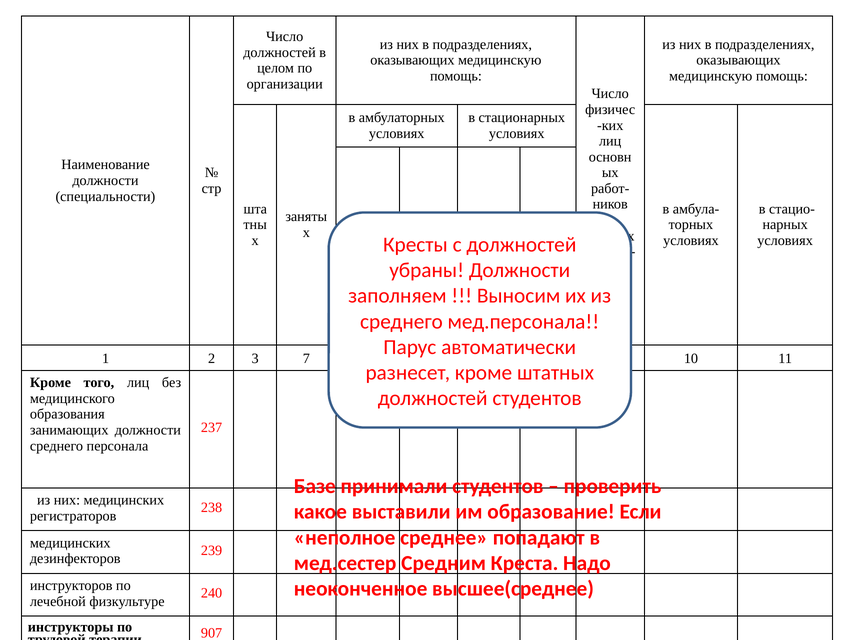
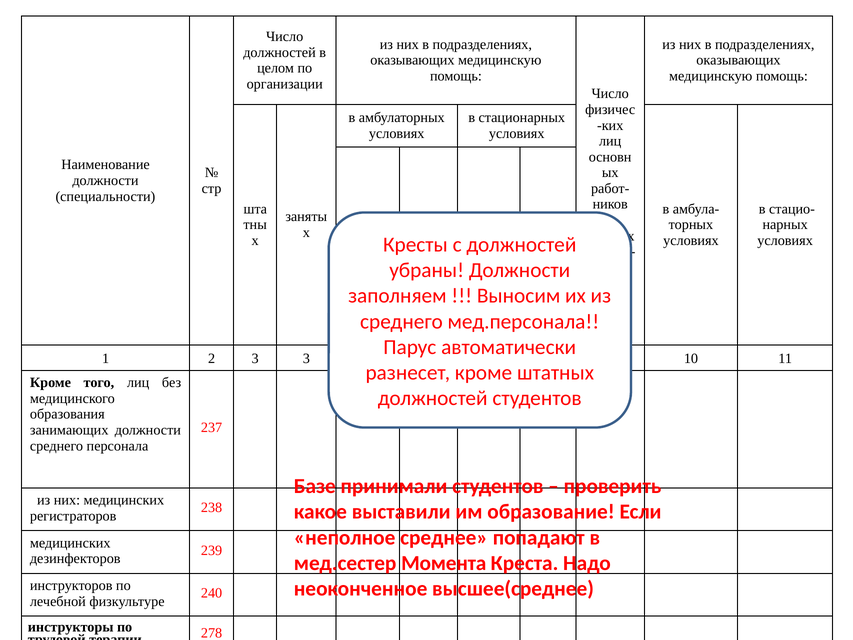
3 7: 7 -> 3
Средним: Средним -> Момента
907: 907 -> 278
